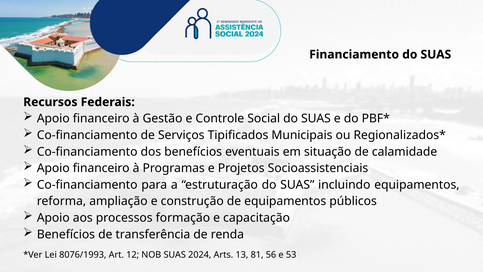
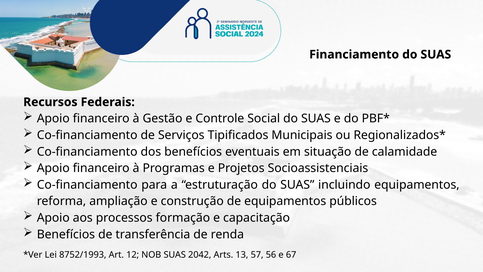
8076/1993: 8076/1993 -> 8752/1993
2024: 2024 -> 2042
81: 81 -> 57
53: 53 -> 67
